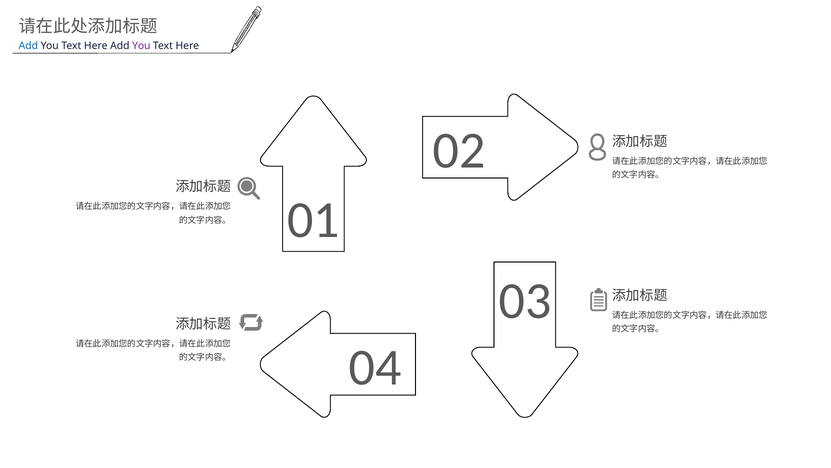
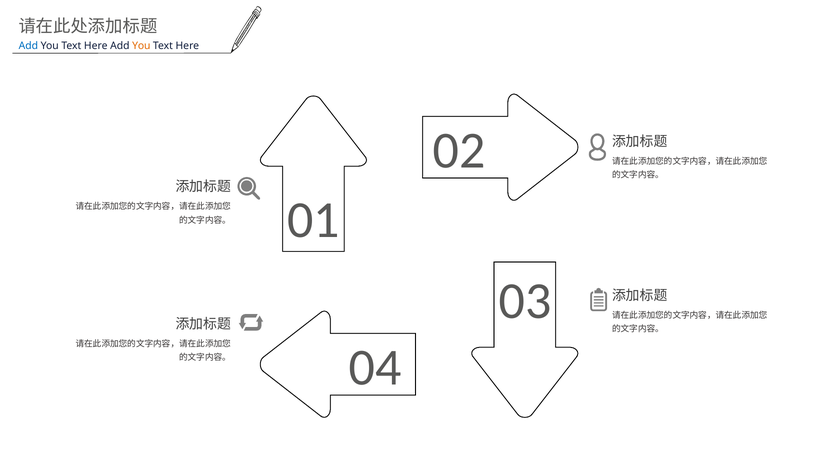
You at (141, 46) colour: purple -> orange
